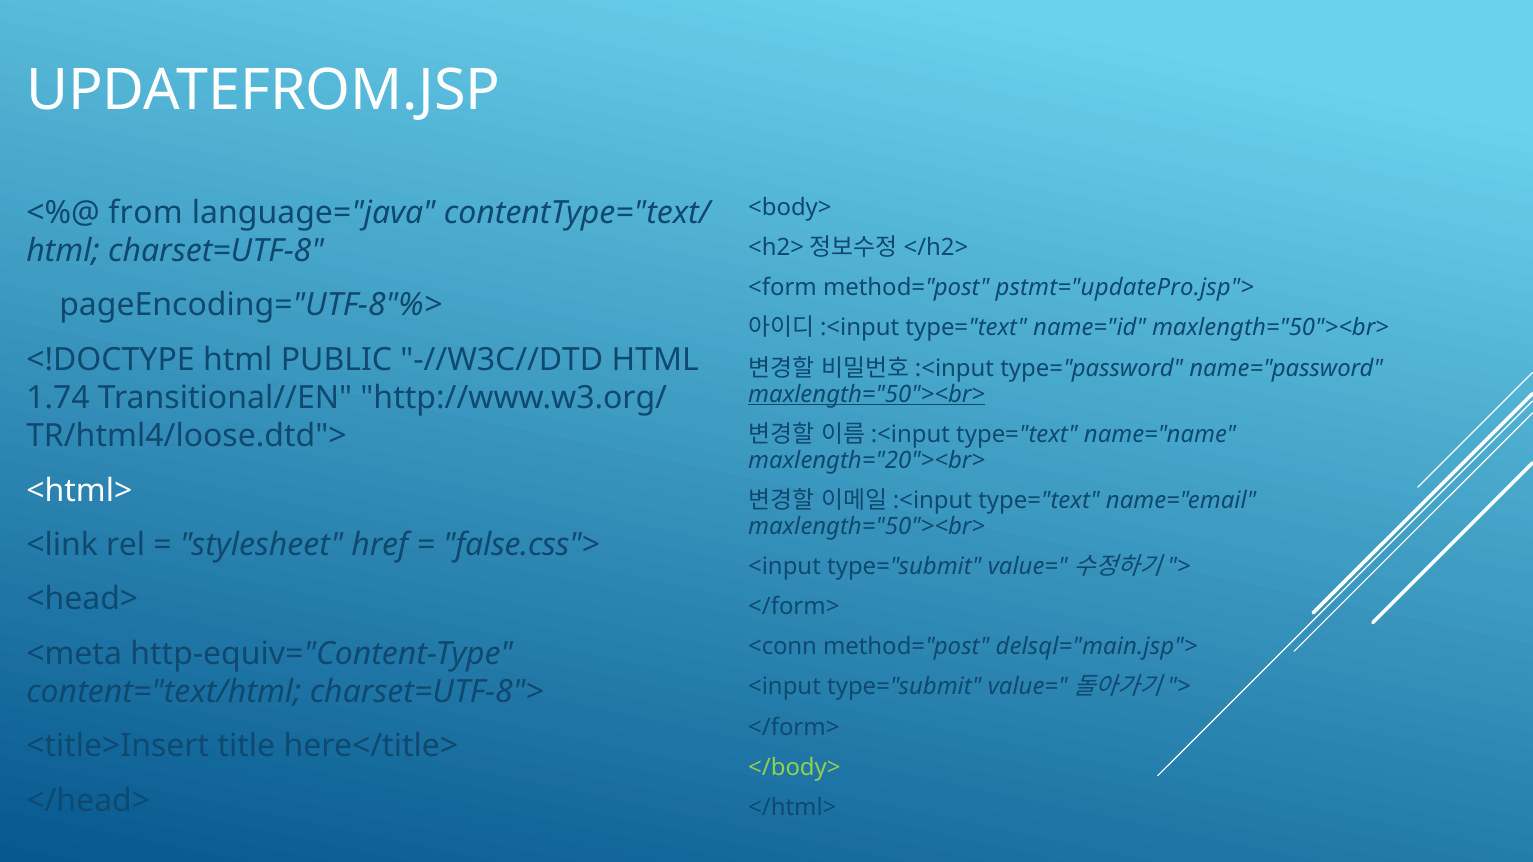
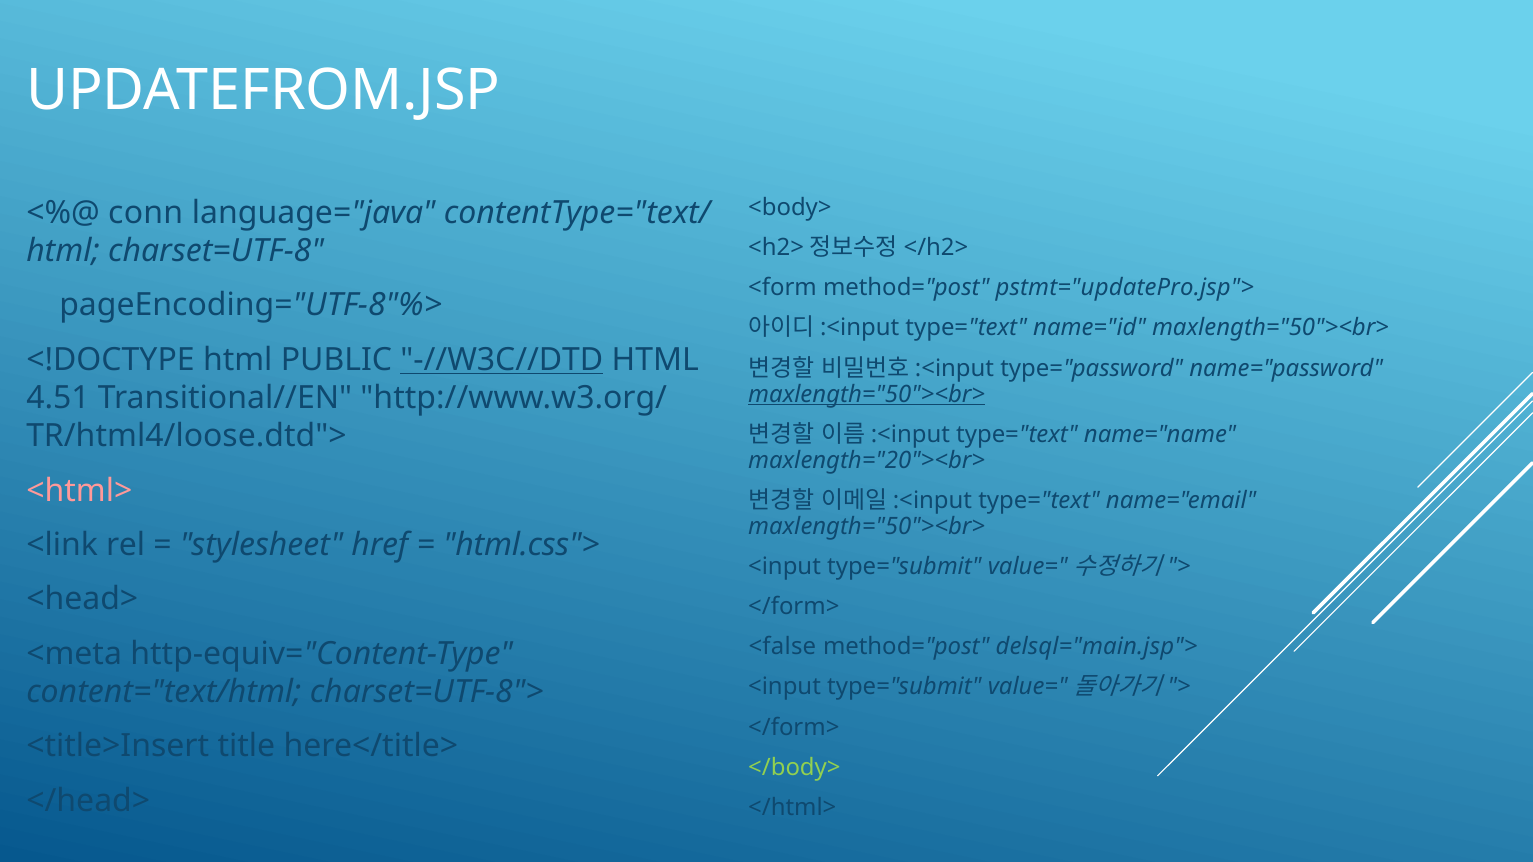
from: from -> conn
-//W3C//DTD underline: none -> present
1.74: 1.74 -> 4.51
<html> colour: white -> pink
false.css">: false.css"> -> html.css">
<conn: <conn -> <false
